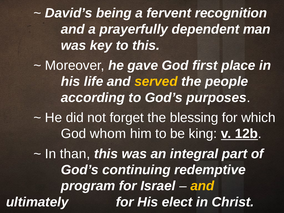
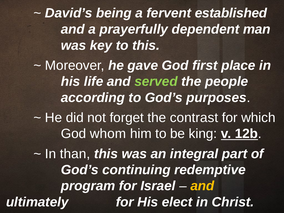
recognition: recognition -> established
served colour: yellow -> light green
blessing: blessing -> contrast
